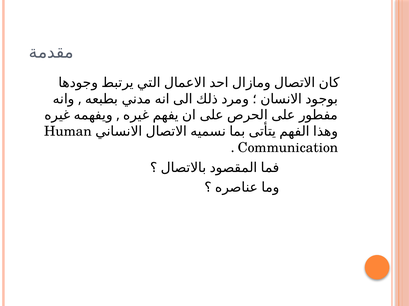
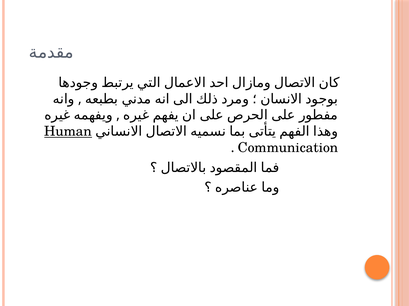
Human underline: none -> present
